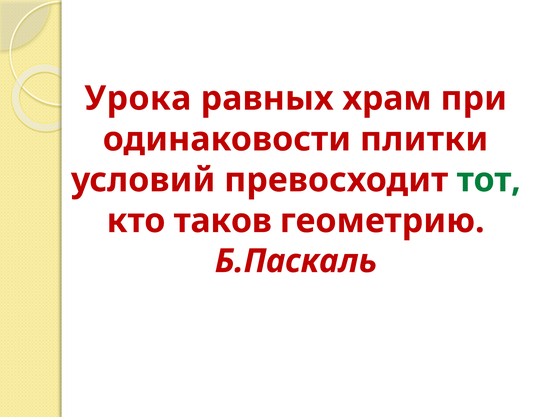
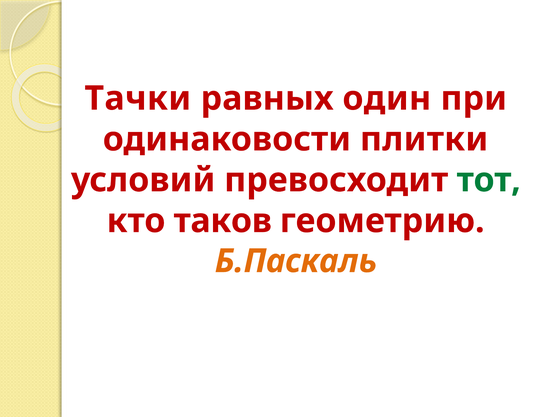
Урока: Урока -> Тачки
храм: храм -> один
Б.Паскаль colour: red -> orange
